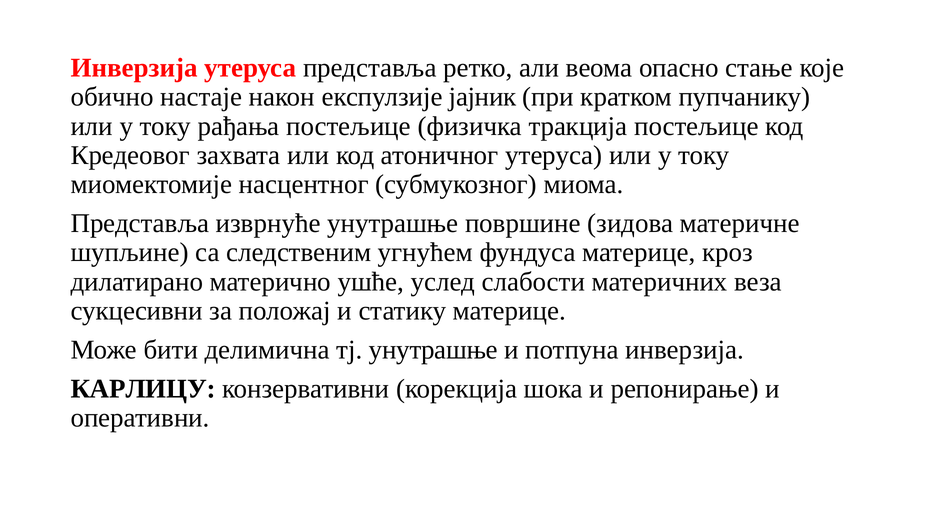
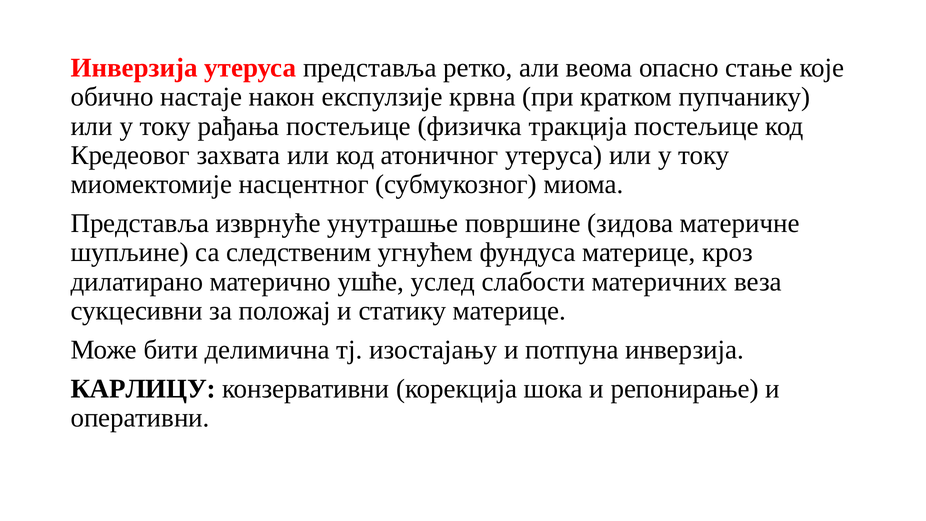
јајник: јајник -> крвна
тј унутрашње: унутрашње -> изостајању
